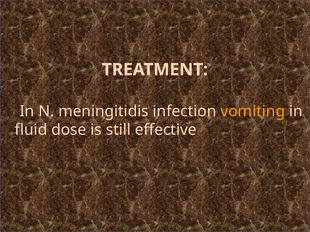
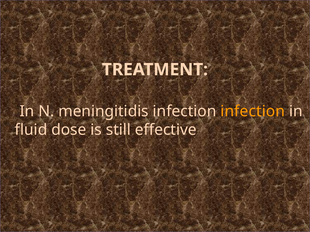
infection vomiting: vomiting -> infection
